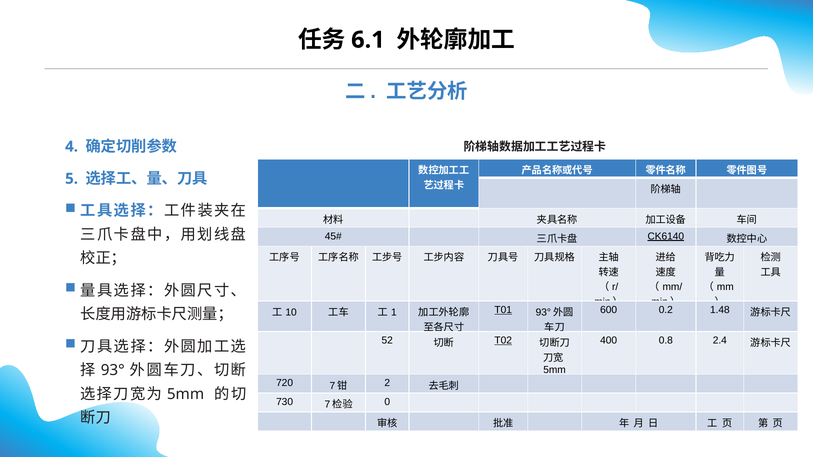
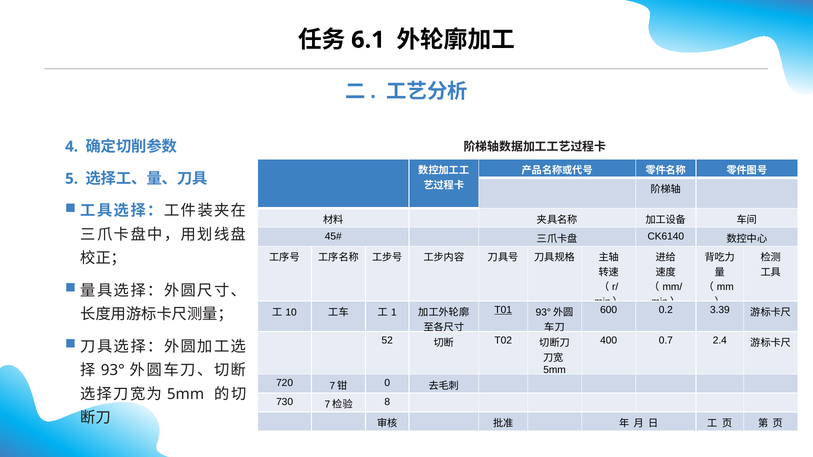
CK6140 underline: present -> none
1.48: 1.48 -> 3.39
T02 underline: present -> none
0.8: 0.8 -> 0.7
2: 2 -> 0
0: 0 -> 8
